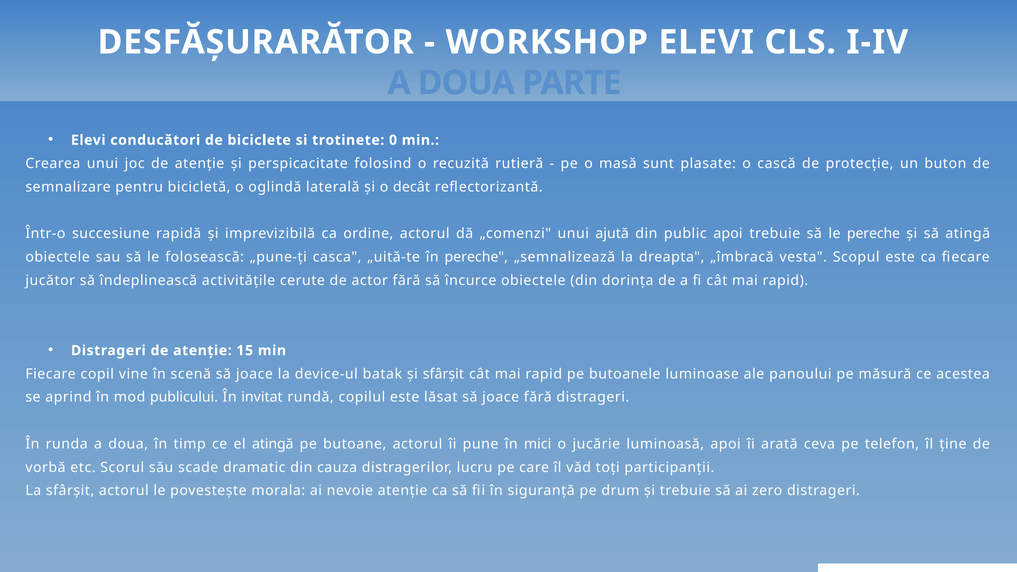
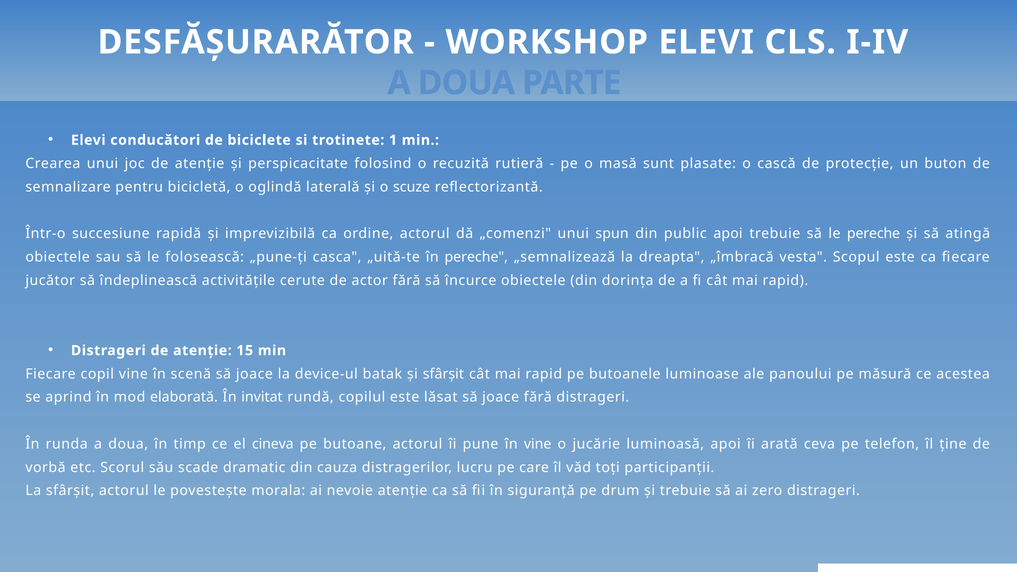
0: 0 -> 1
decât: decât -> scuze
ajută: ajută -> spun
publicului: publicului -> elaborată
el atingă: atingă -> cineva
în mici: mici -> vine
